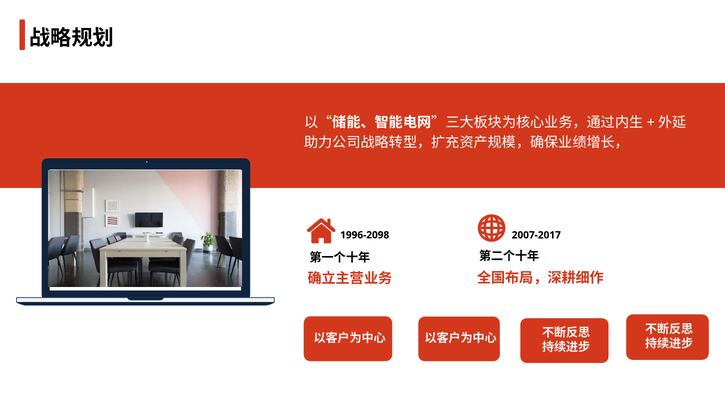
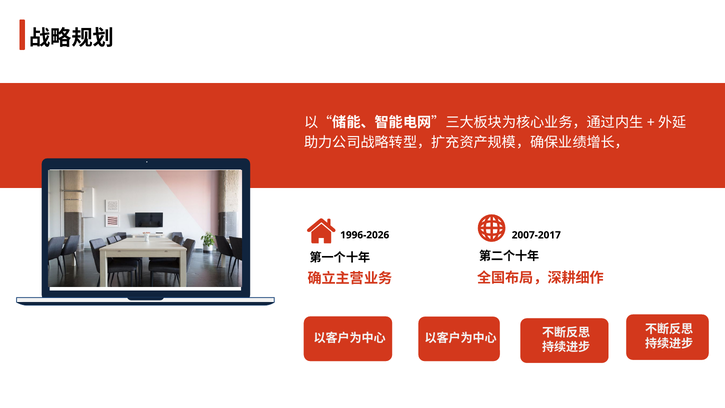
1996-2098: 1996-2098 -> 1996-2026
